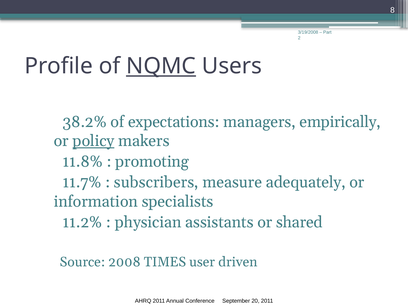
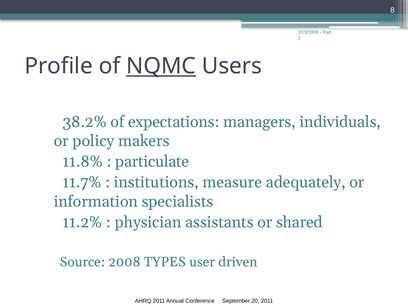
empirically: empirically -> individuals
policy underline: present -> none
promoting: promoting -> particulate
subscribers: subscribers -> institutions
TIMES: TIMES -> TYPES
